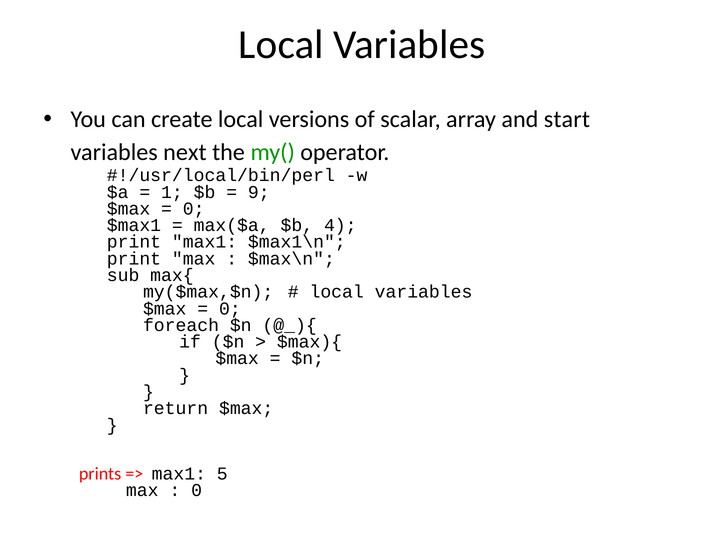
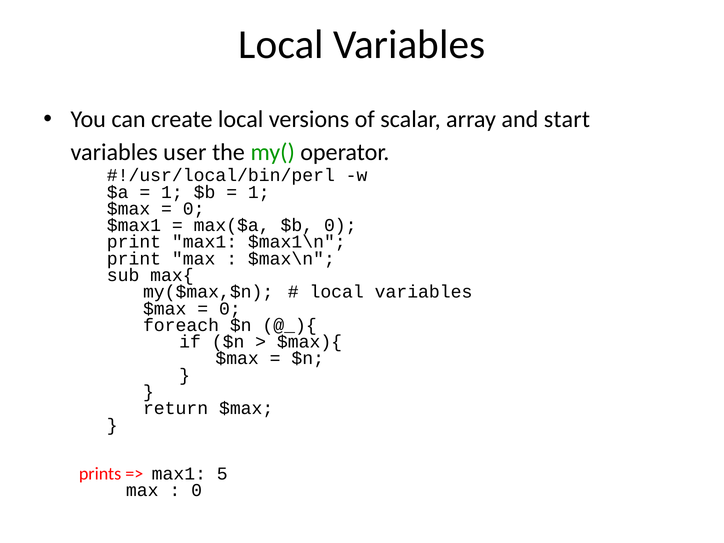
next: next -> user
9 at (259, 192): 9 -> 1
$b 4: 4 -> 0
